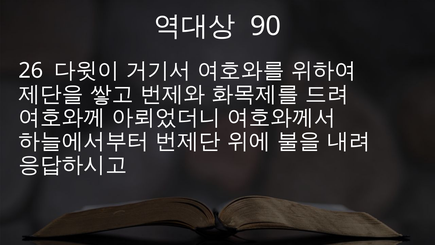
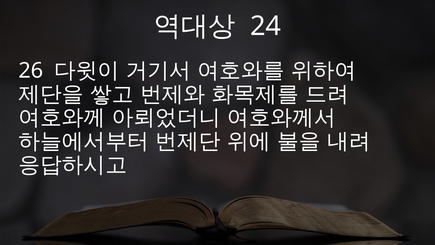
90: 90 -> 24
